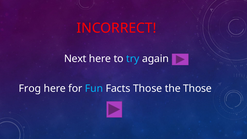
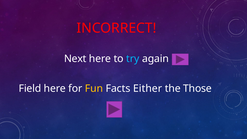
Frog: Frog -> Field
Fun colour: light blue -> yellow
Facts Those: Those -> Either
